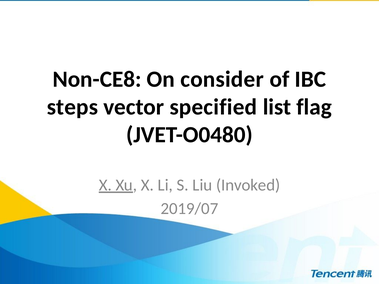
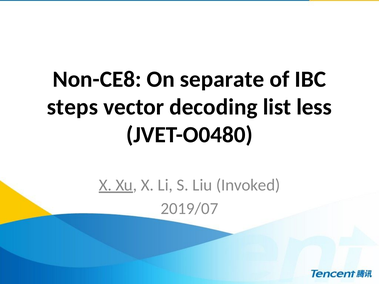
consider: consider -> separate
specified: specified -> decoding
flag: flag -> less
